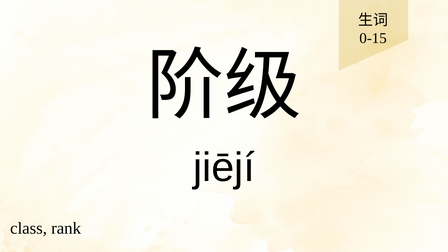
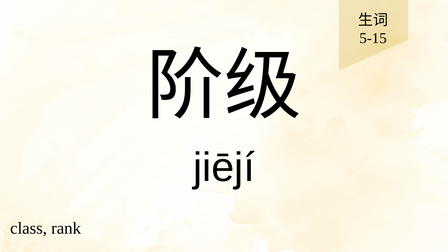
0-15: 0-15 -> 5-15
